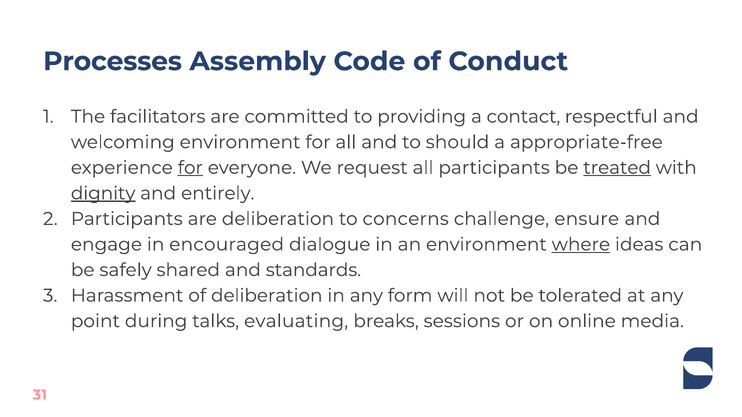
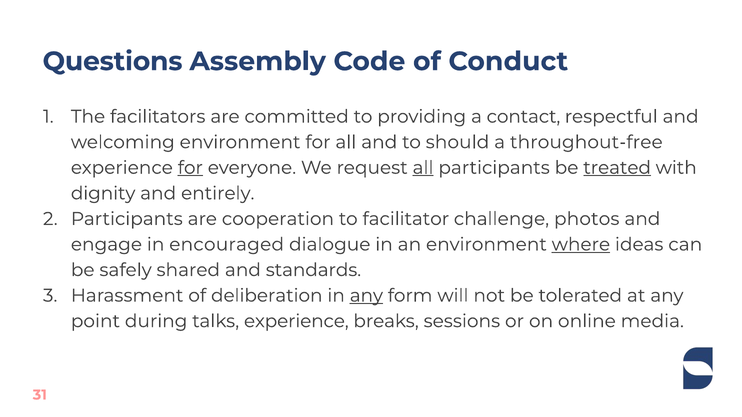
Processes: Processes -> Questions
appropriate-free: appropriate-free -> throughout-free
all at (423, 168) underline: none -> present
dignity underline: present -> none
are deliberation: deliberation -> cooperation
concerns: concerns -> facilitator
ensure: ensure -> photos
any at (366, 296) underline: none -> present
talks evaluating: evaluating -> experience
